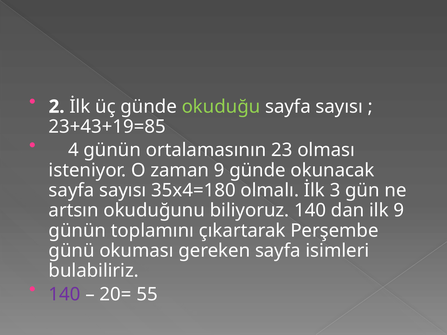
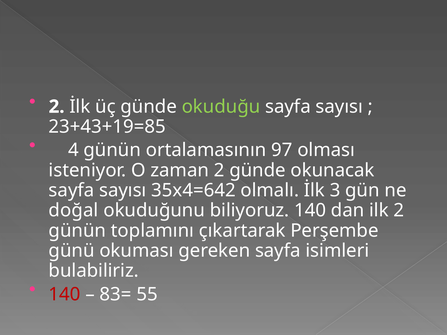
23: 23 -> 97
zaman 9: 9 -> 2
35x4=180: 35x4=180 -> 35x4=642
artsın: artsın -> doğal
ilk 9: 9 -> 2
140 at (65, 294) colour: purple -> red
20=: 20= -> 83=
